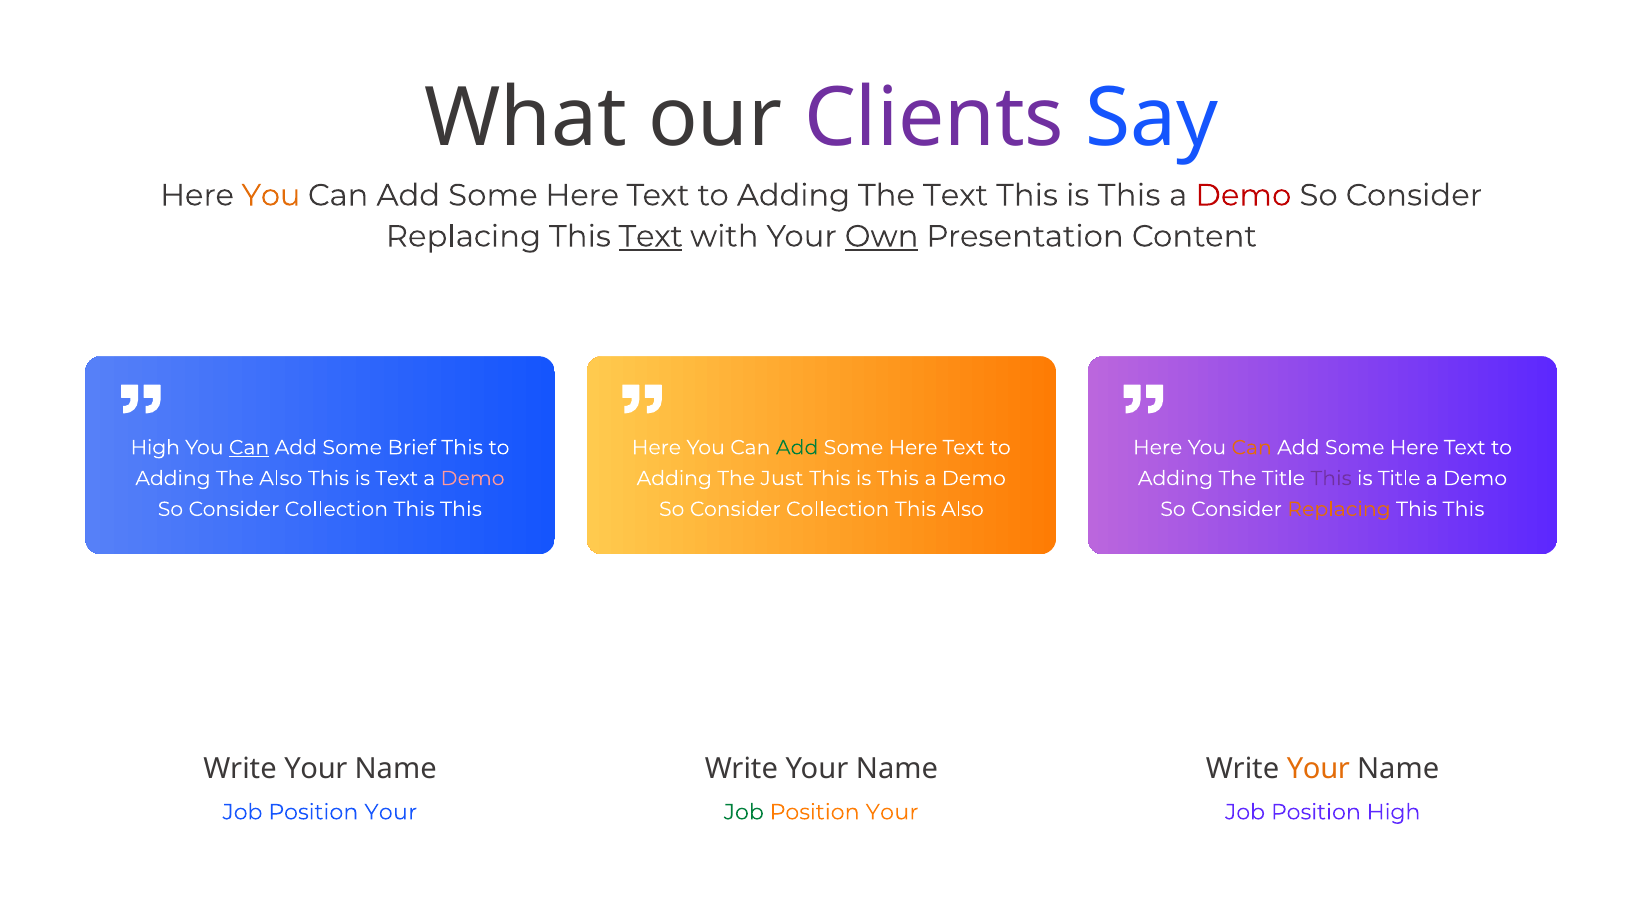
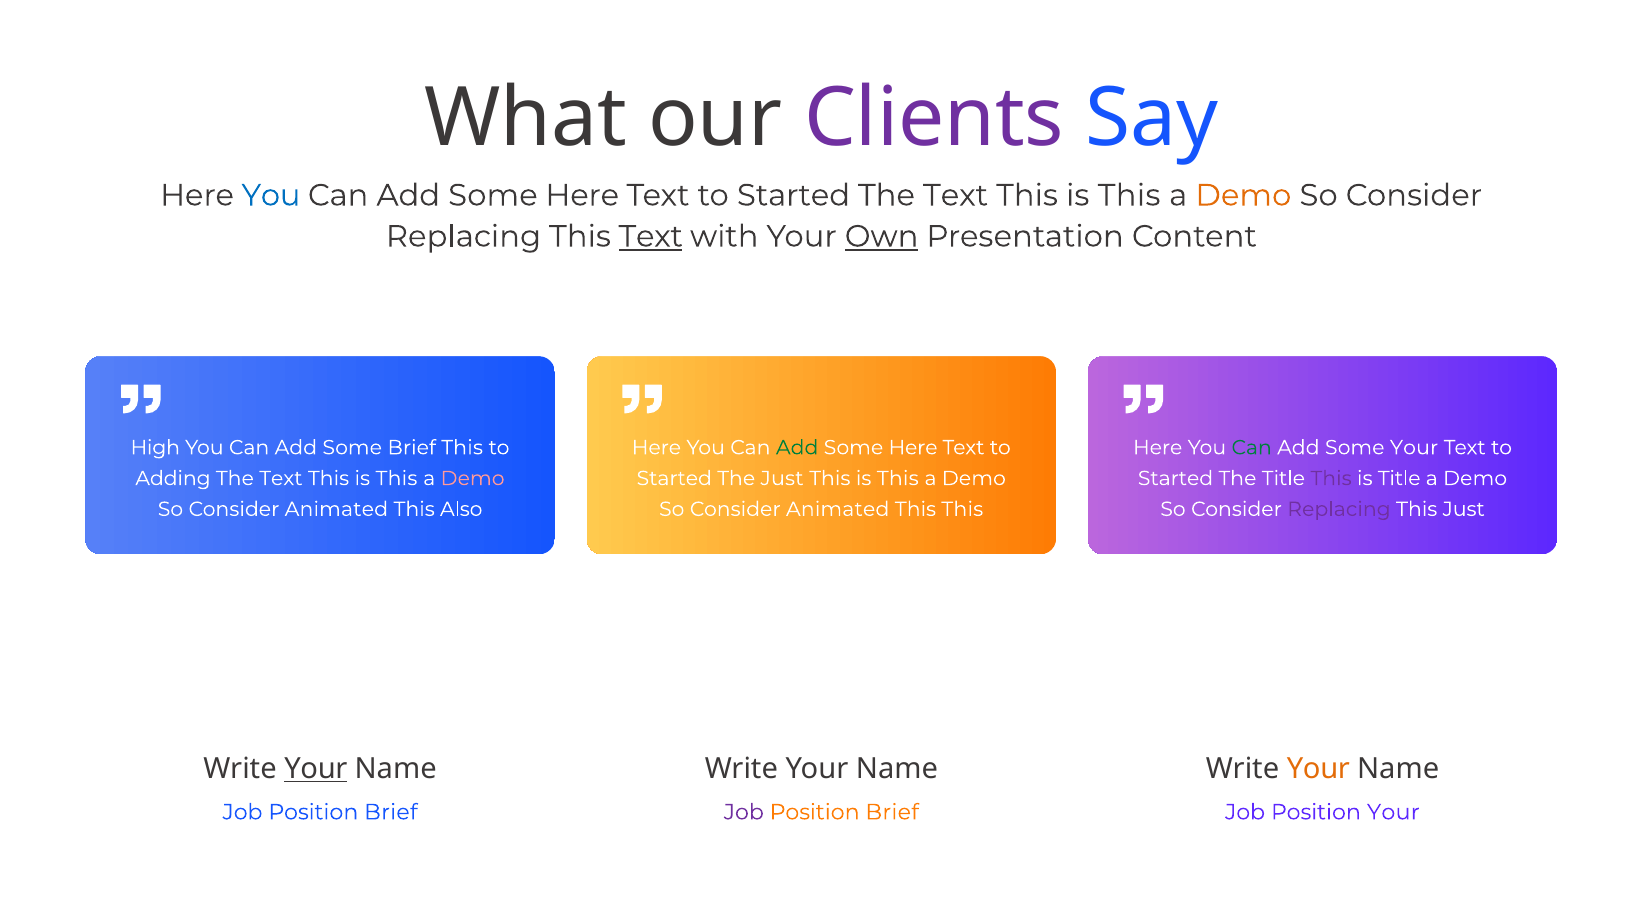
You at (271, 195) colour: orange -> blue
Adding at (794, 195): Adding -> Started
Demo at (1243, 195) colour: red -> orange
Can at (249, 448) underline: present -> none
Can at (1252, 448) colour: orange -> green
Here at (1414, 448): Here -> Your
Also at (281, 478): Also -> Text
Text at (397, 478): Text -> This
Adding at (674, 478): Adding -> Started
Adding at (1176, 478): Adding -> Started
Collection at (336, 509): Collection -> Animated
This at (461, 509): This -> Also
Collection at (838, 509): Collection -> Animated
This Also: Also -> This
Replacing at (1339, 509) colour: orange -> purple
This at (1464, 509): This -> Just
Your at (316, 769) underline: none -> present
Your at (391, 812): Your -> Brief
Job at (744, 812) colour: green -> purple
Your at (892, 812): Your -> Brief
Position High: High -> Your
